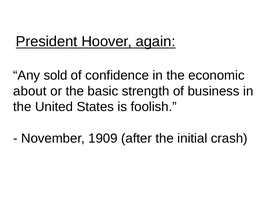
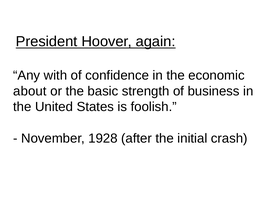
sold: sold -> with
1909: 1909 -> 1928
